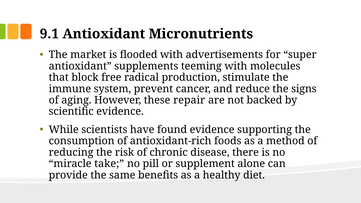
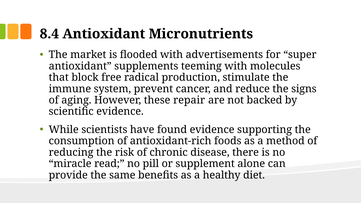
9.1: 9.1 -> 8.4
take: take -> read
